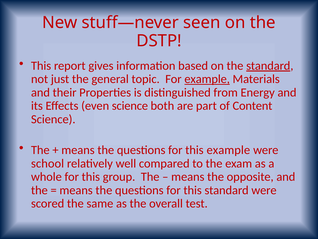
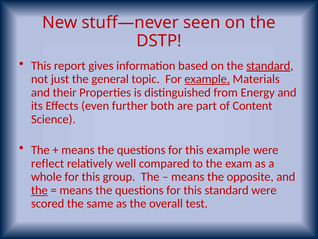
even science: science -> further
school: school -> reflect
the at (39, 190) underline: none -> present
